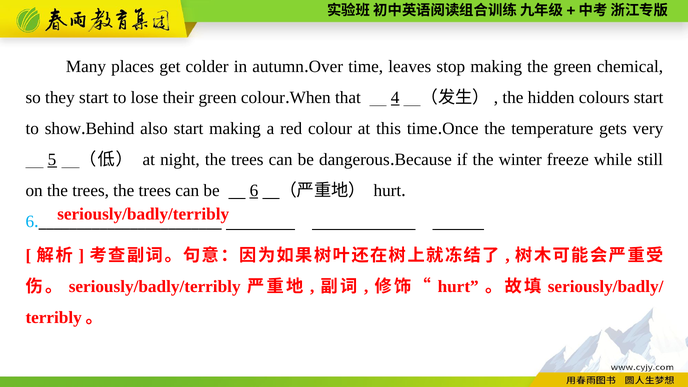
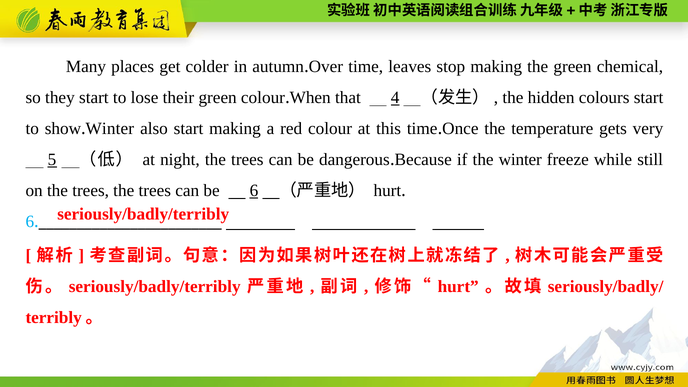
Behind at (110, 128): Behind -> Winter
